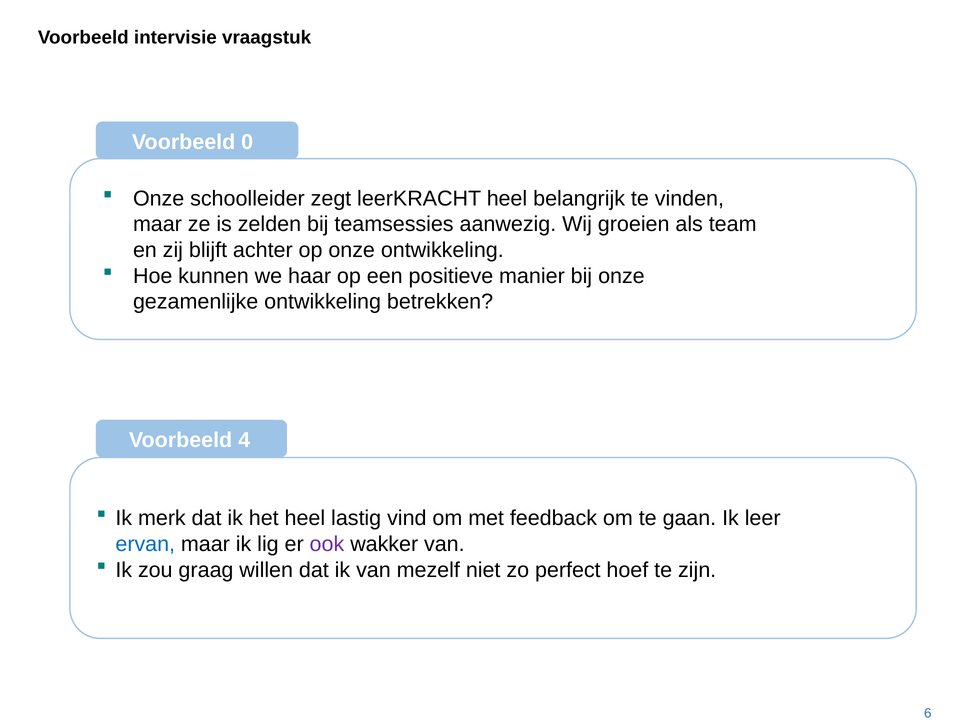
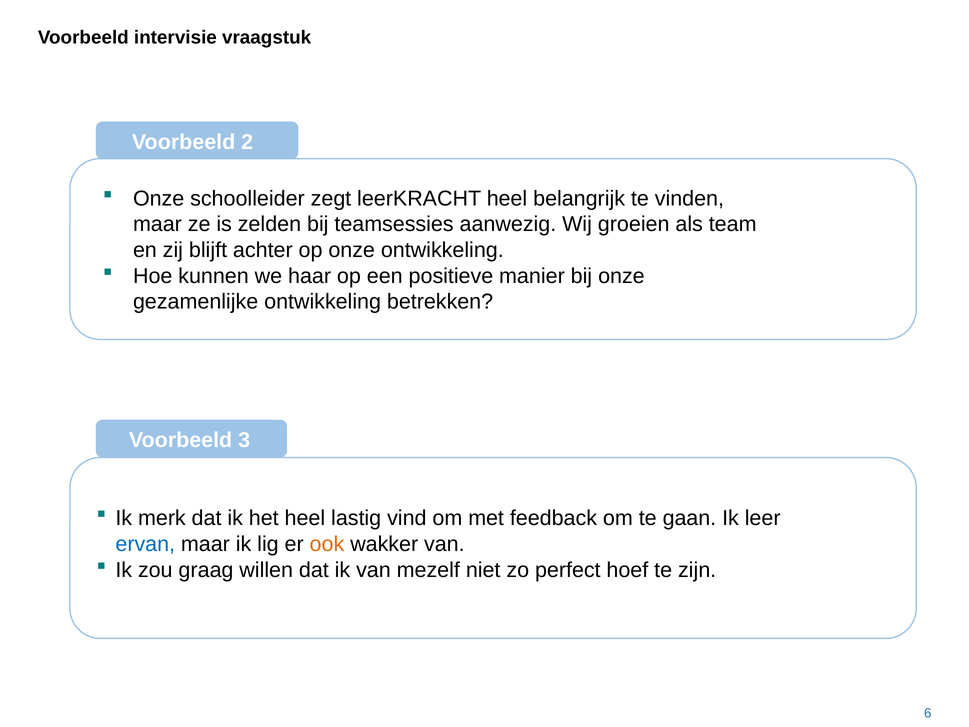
0: 0 -> 2
4: 4 -> 3
ook colour: purple -> orange
